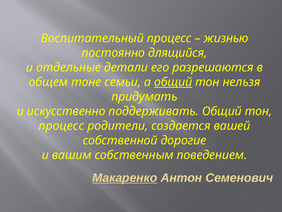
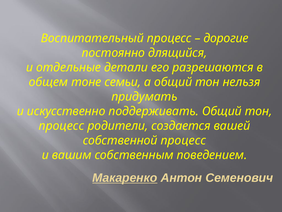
жизнью: жизнью -> дорогие
общий at (173, 82) underline: present -> none
собственной дорогие: дорогие -> процесс
